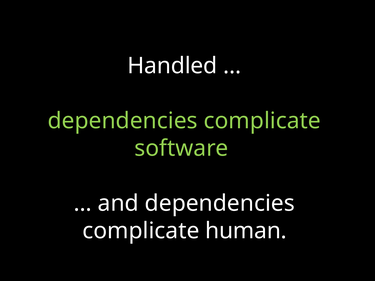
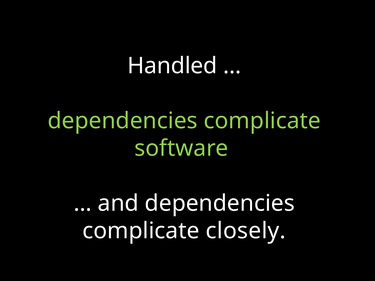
human: human -> closely
